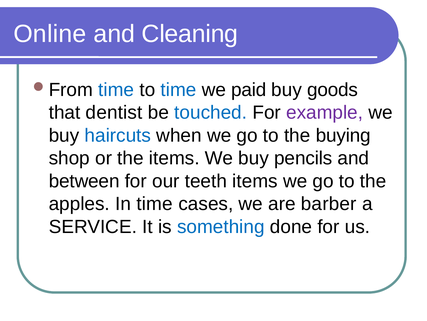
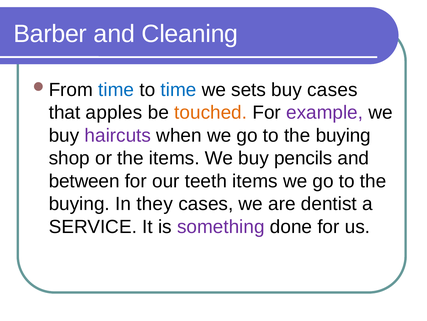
Online: Online -> Barber
paid: paid -> sets
buy goods: goods -> cases
dentist: dentist -> apples
touched colour: blue -> orange
haircuts colour: blue -> purple
apples at (79, 203): apples -> buying
In time: time -> they
barber: barber -> dentist
something colour: blue -> purple
